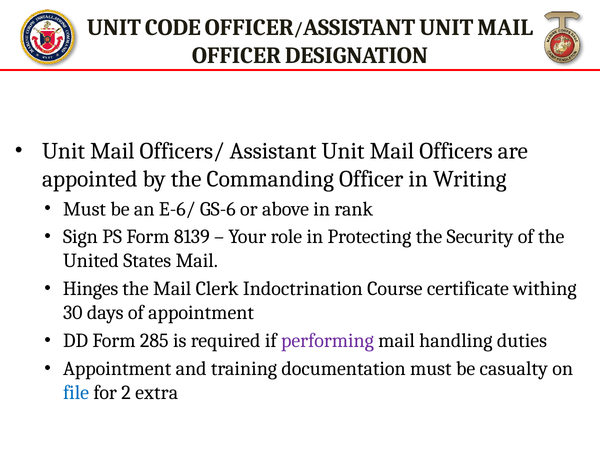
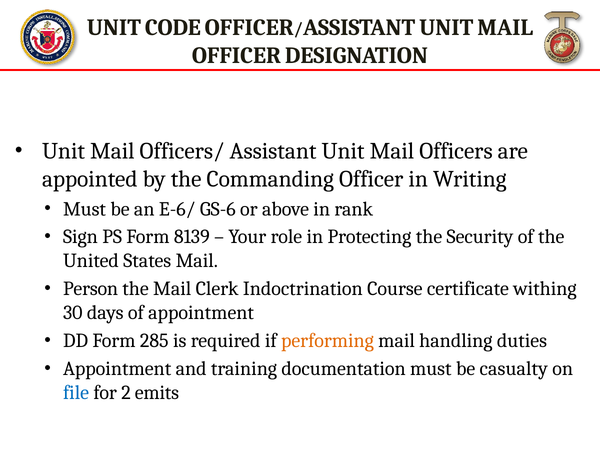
Hinges: Hinges -> Person
performing colour: purple -> orange
extra: extra -> emits
